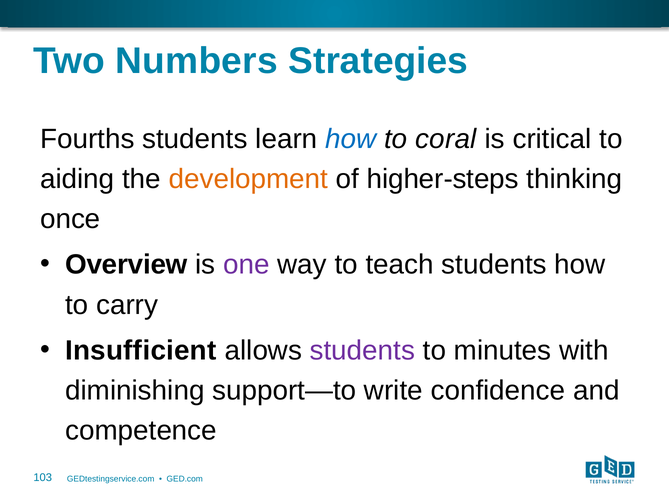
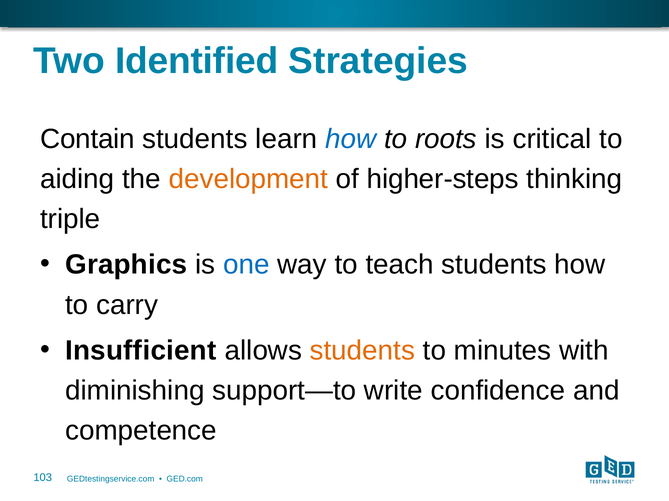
Numbers: Numbers -> Identified
Fourths: Fourths -> Contain
coral: coral -> roots
once: once -> triple
Overview: Overview -> Graphics
one colour: purple -> blue
students at (362, 351) colour: purple -> orange
